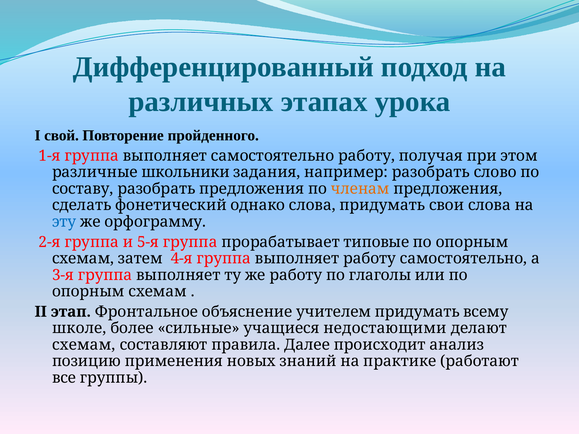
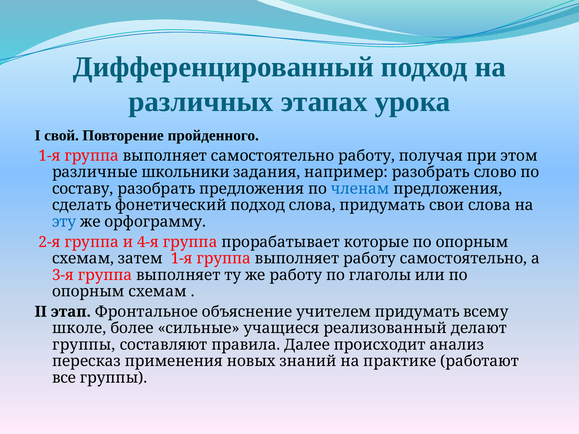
членам colour: orange -> blue
фонетический однако: однако -> подход
5-я: 5-я -> 4-я
типовые: типовые -> которые
затем 4-я: 4-я -> 1-я
недостающими: недостающими -> реализованный
схемам at (84, 345): схемам -> группы
позицию: позицию -> пересказ
